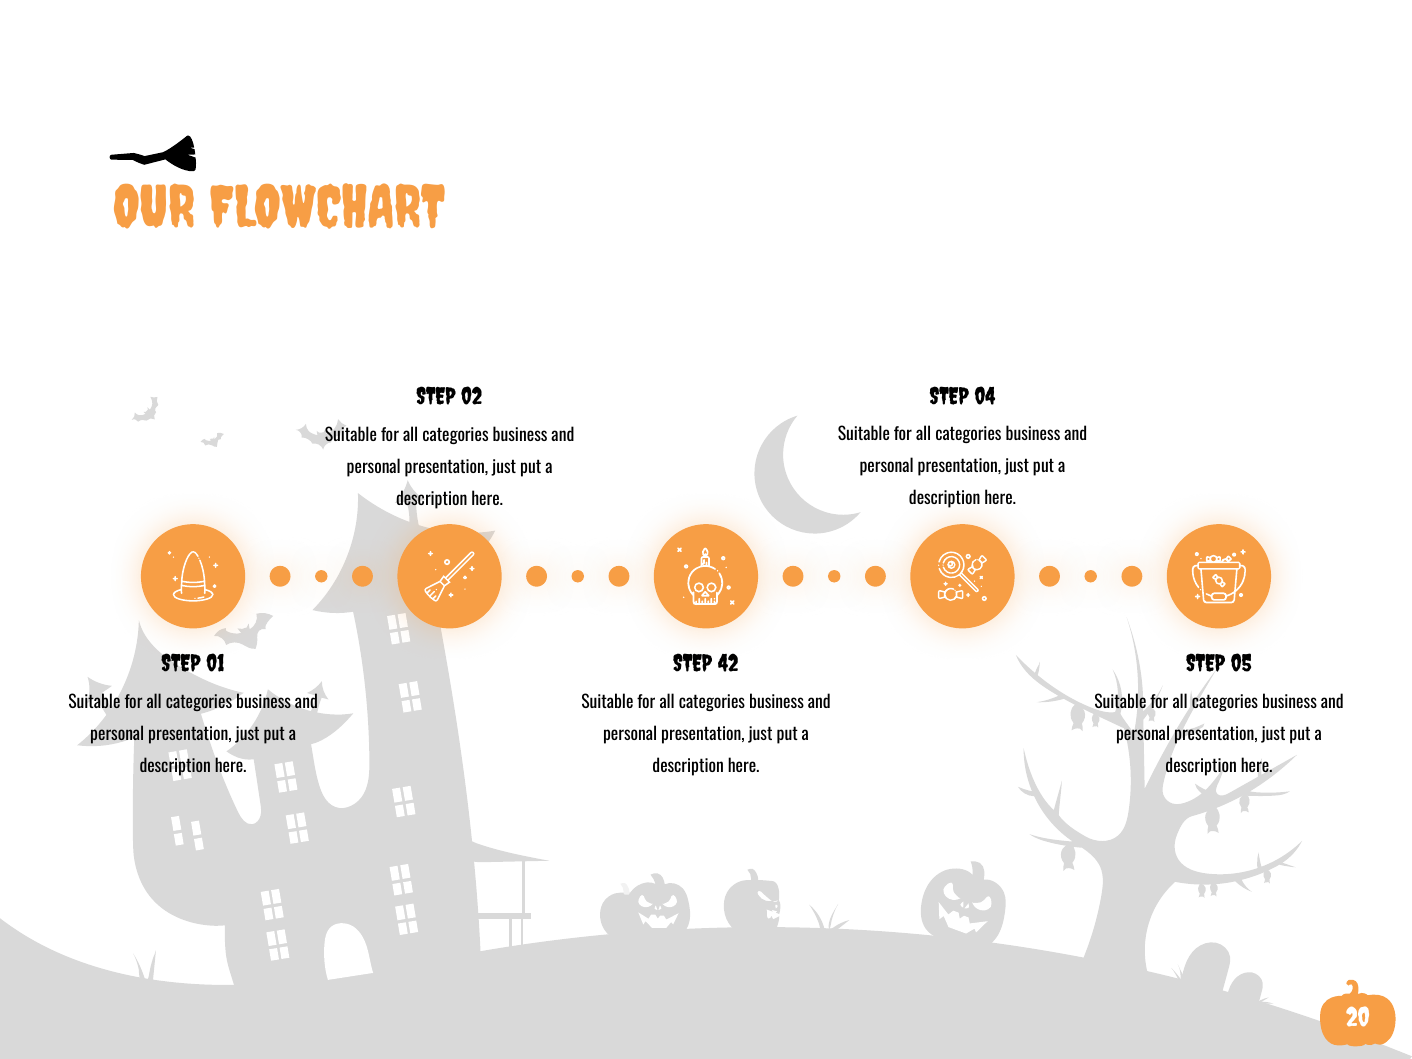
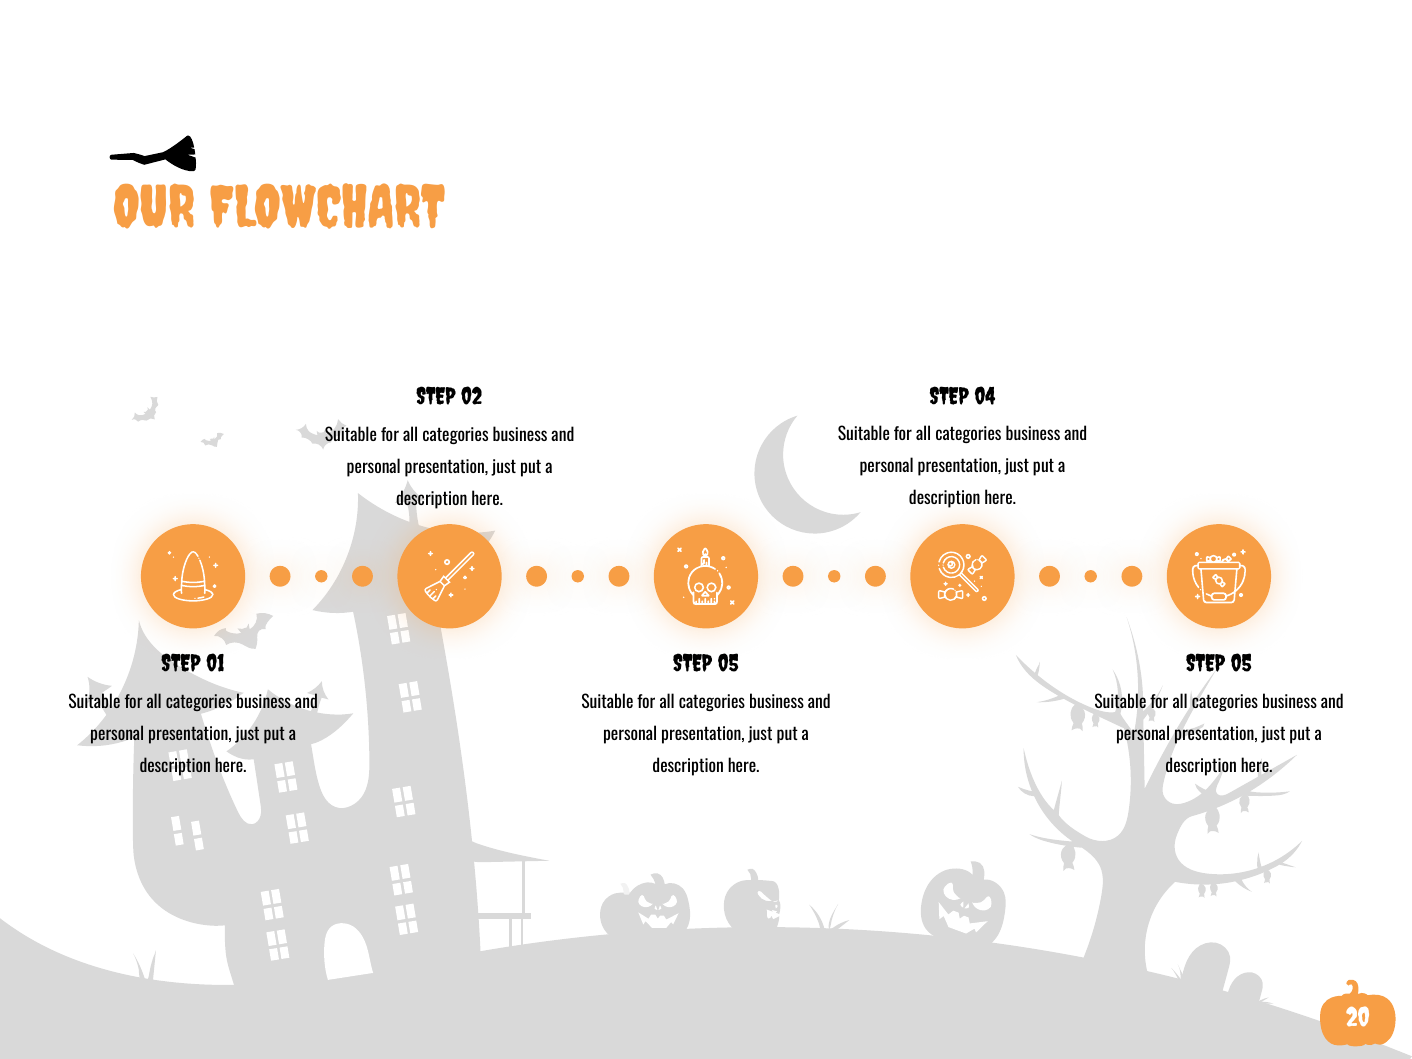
42 at (728, 664): 42 -> 05
